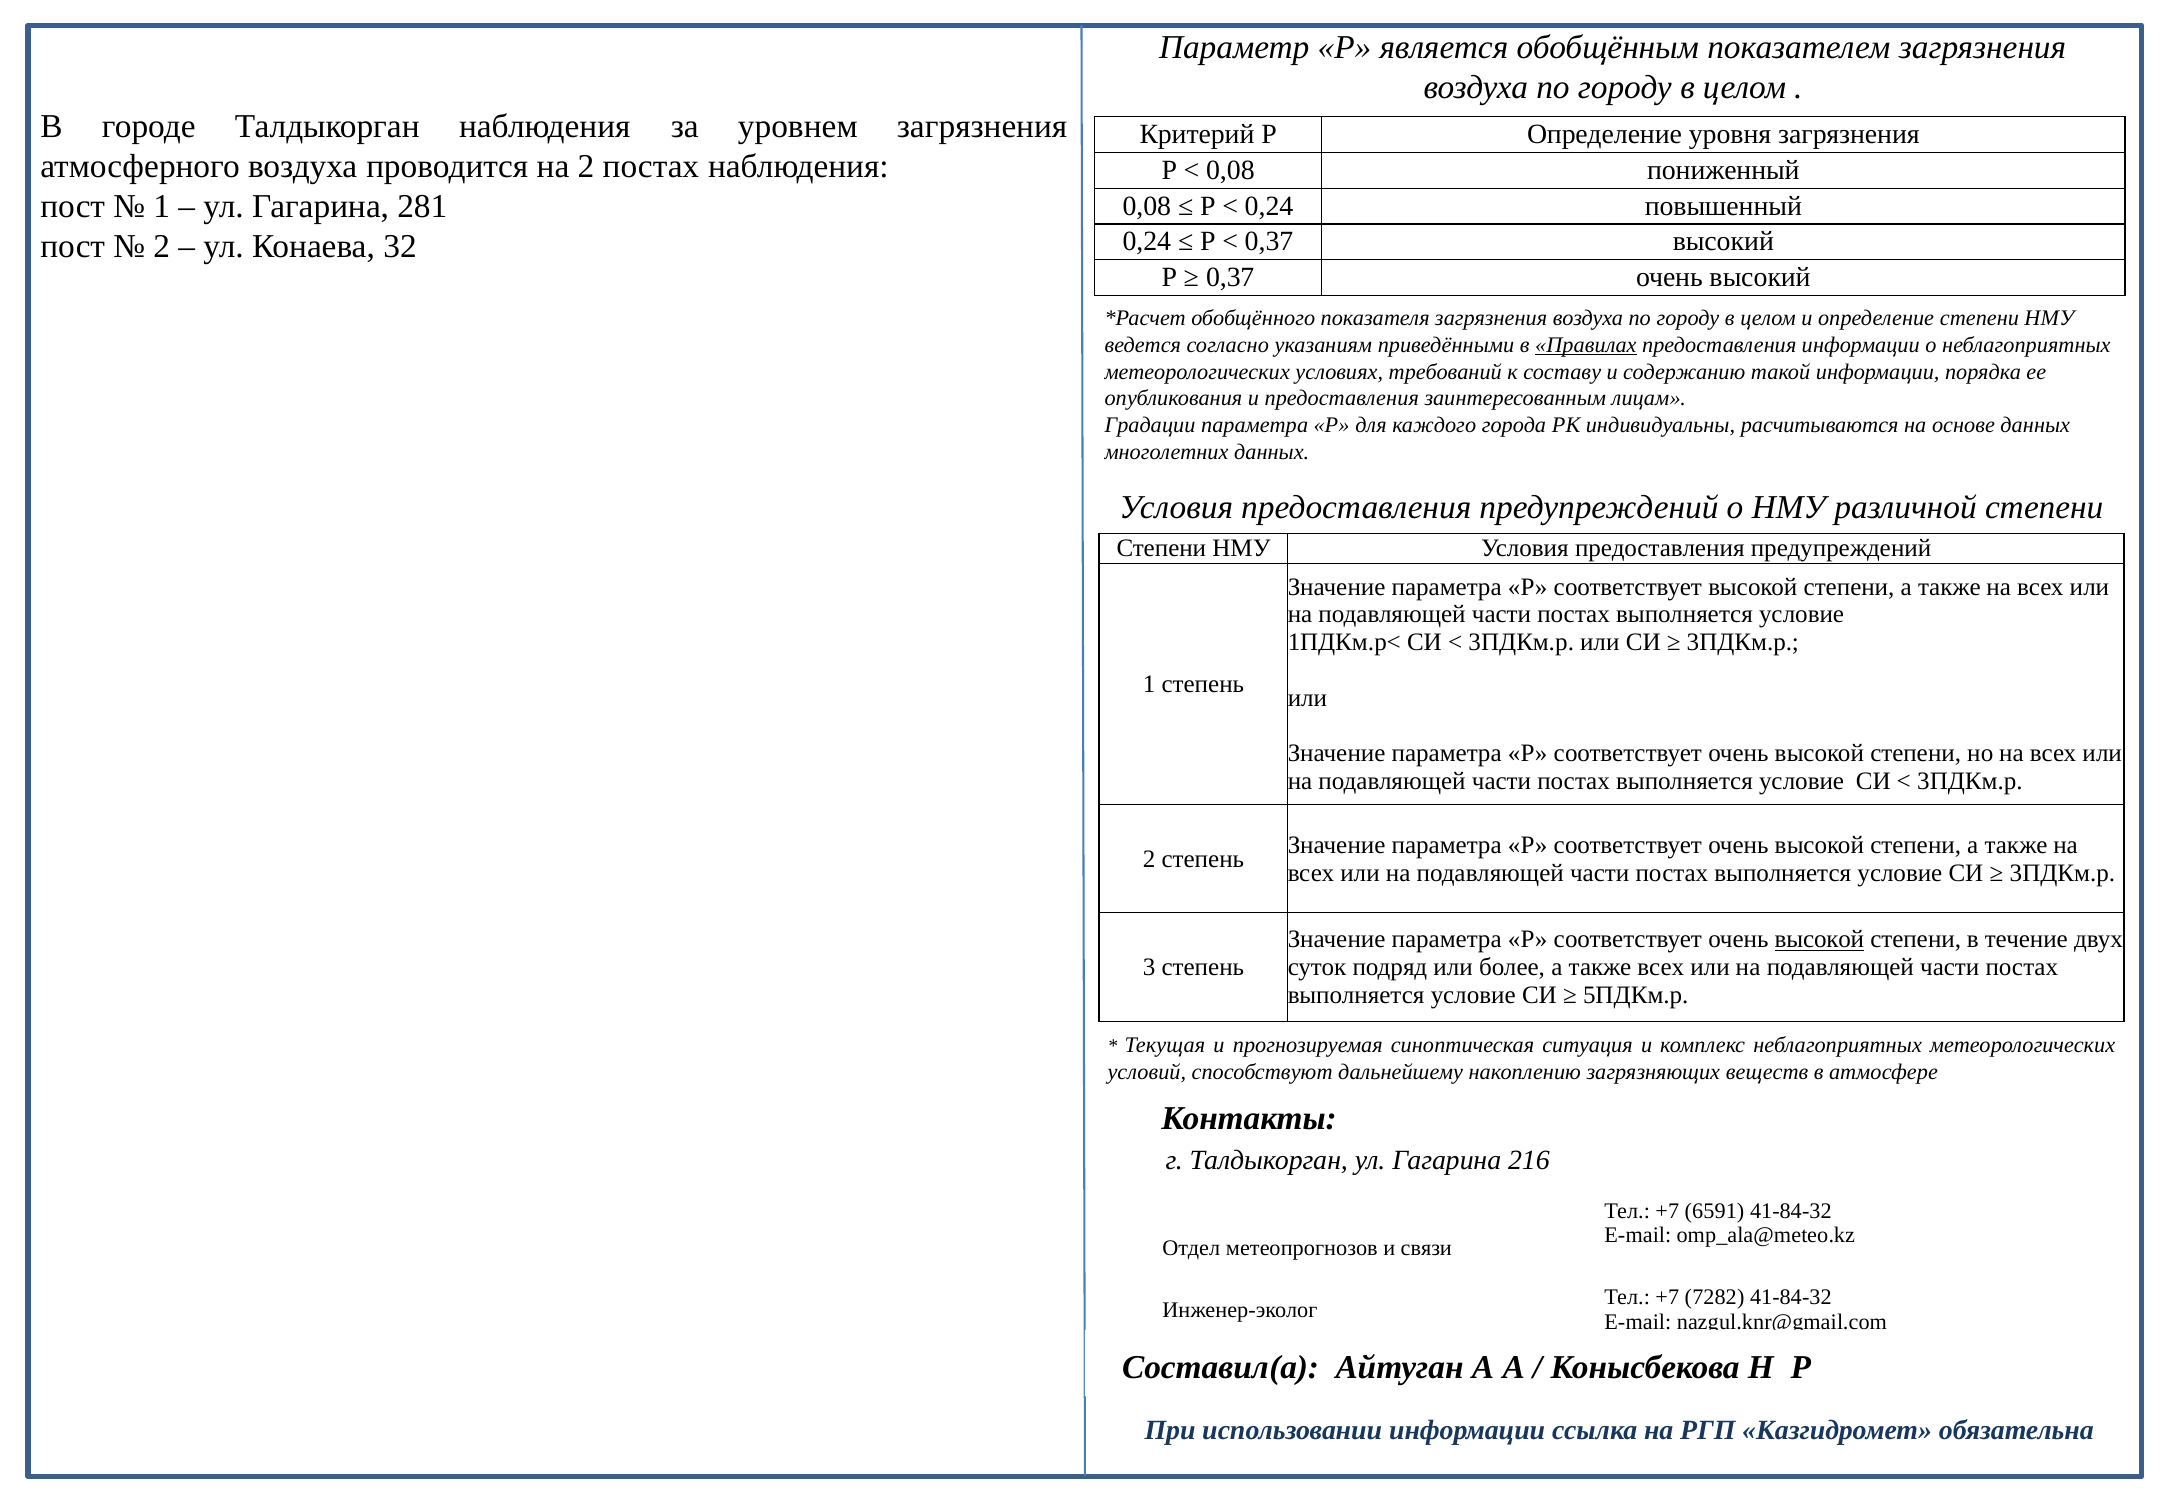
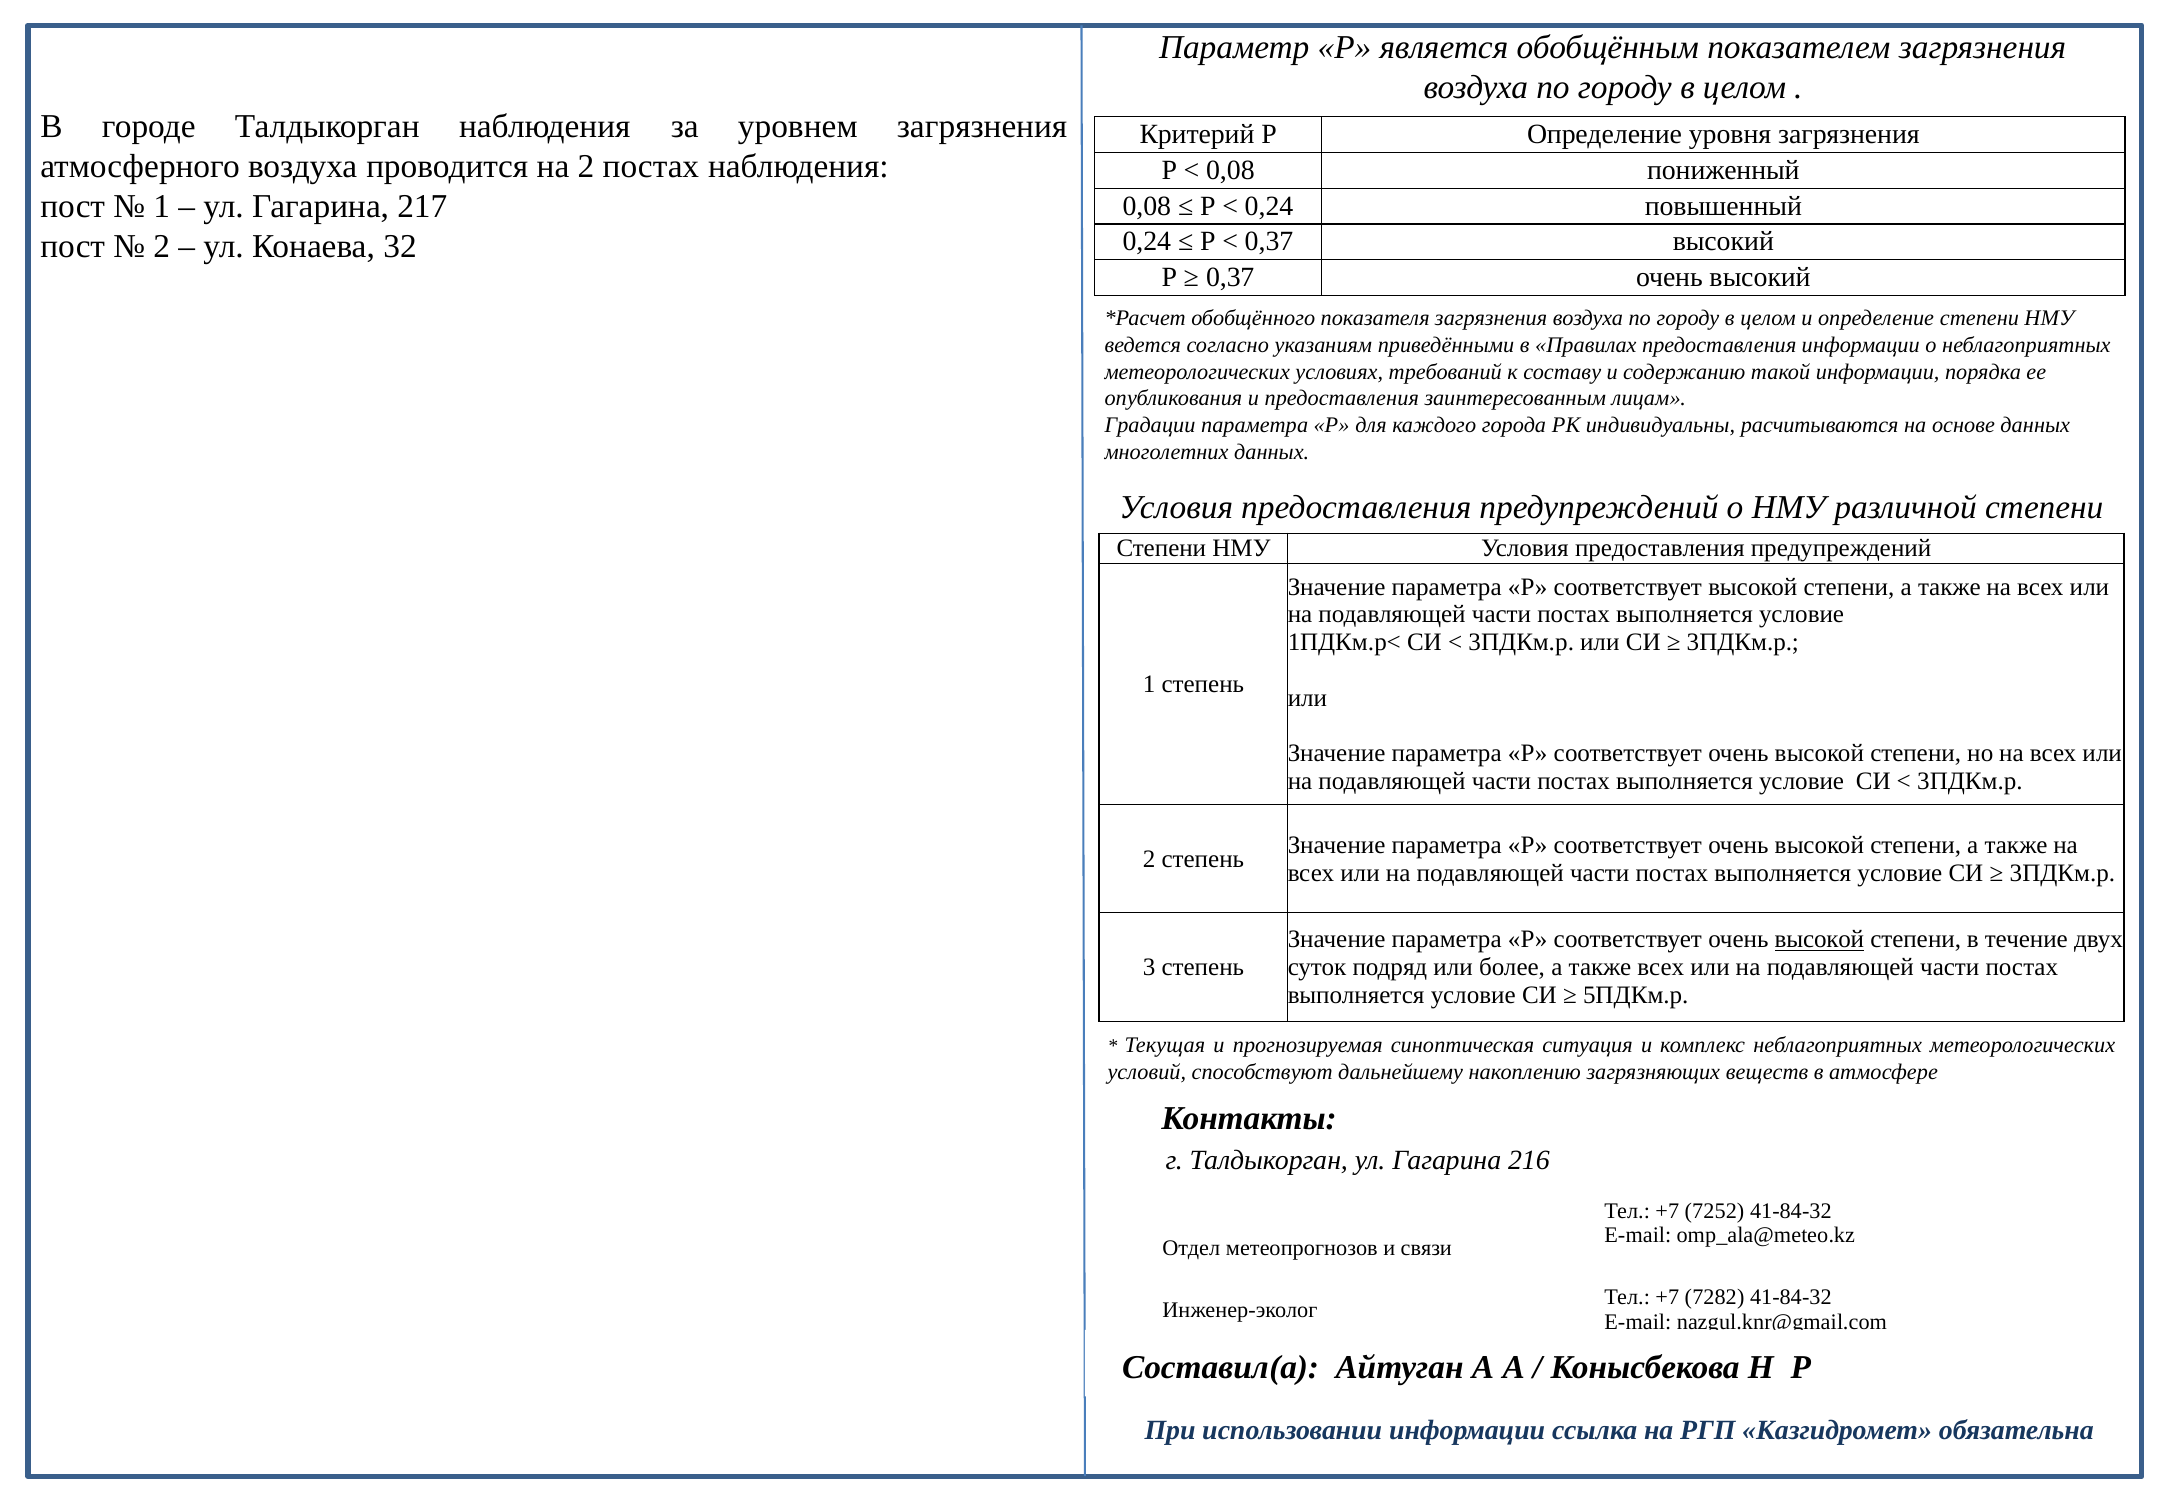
281: 281 -> 217
Правилах underline: present -> none
6591: 6591 -> 7252
